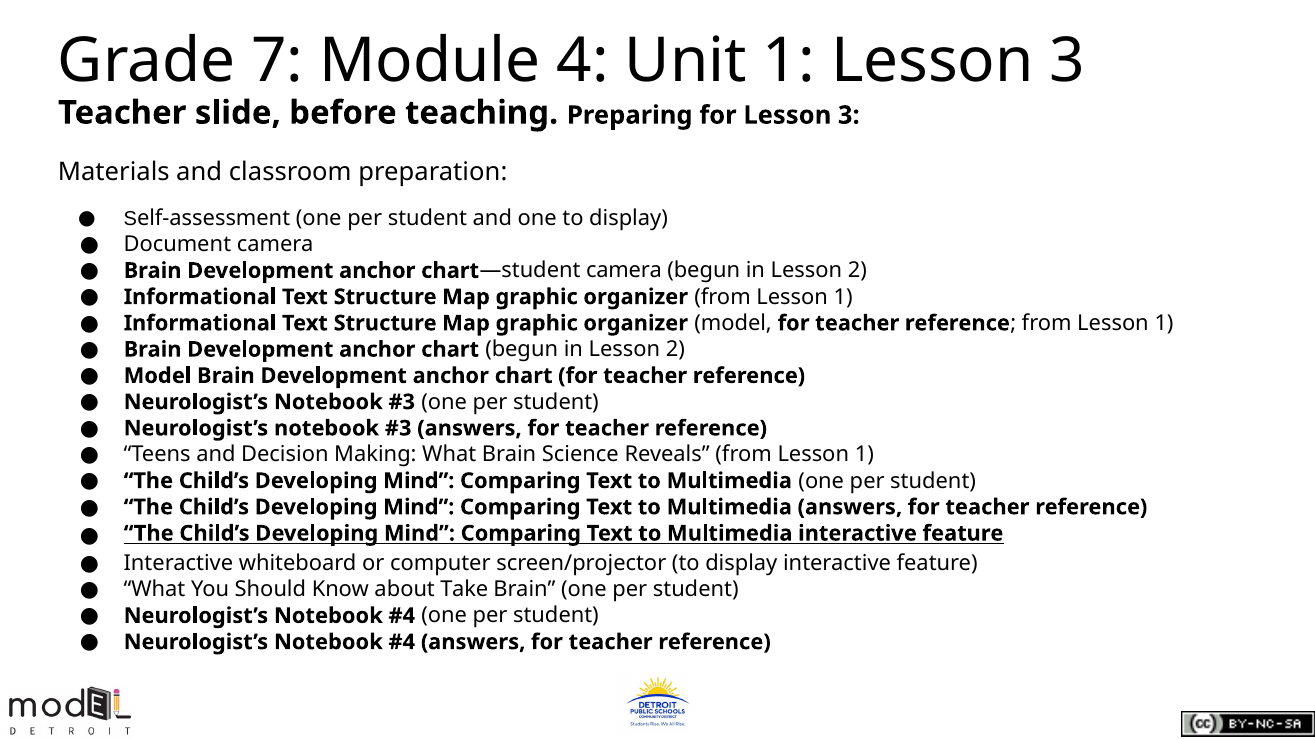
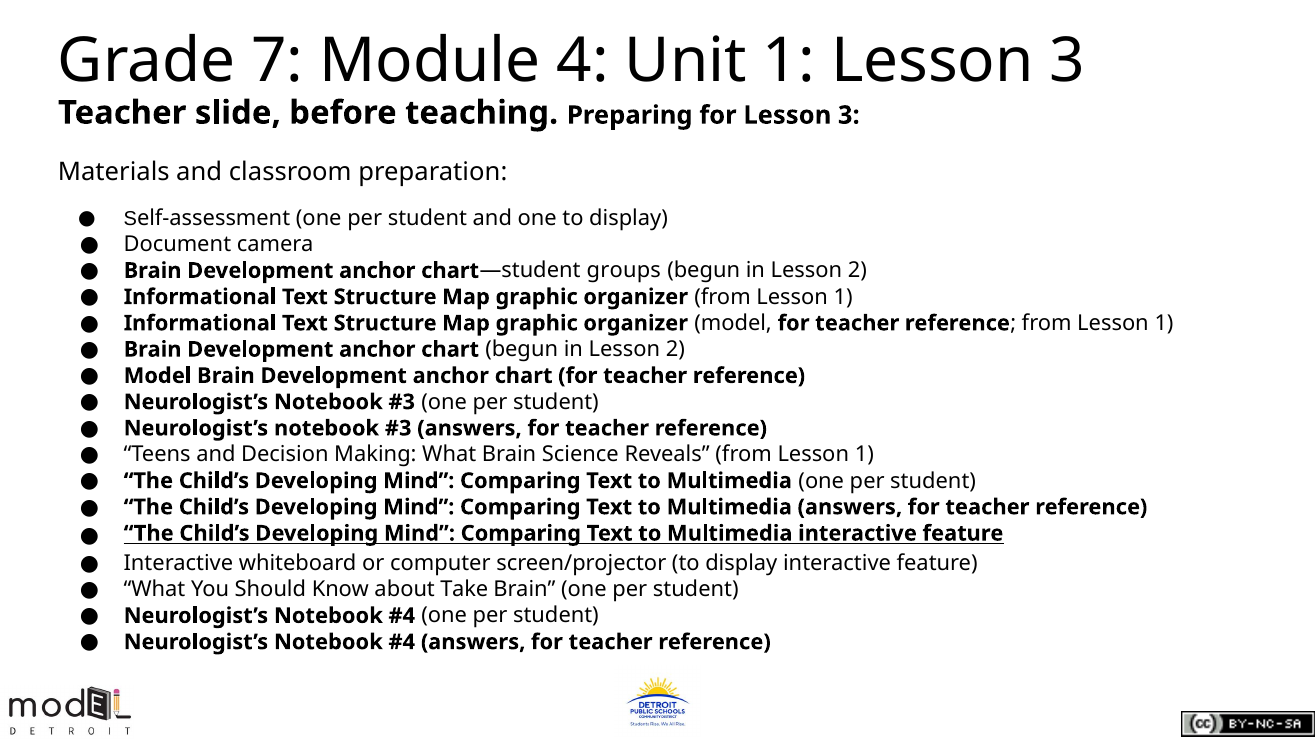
chart—student camera: camera -> groups
